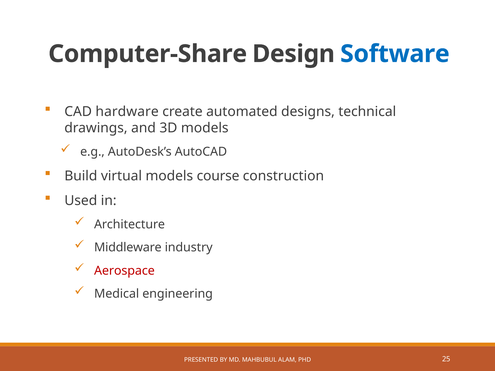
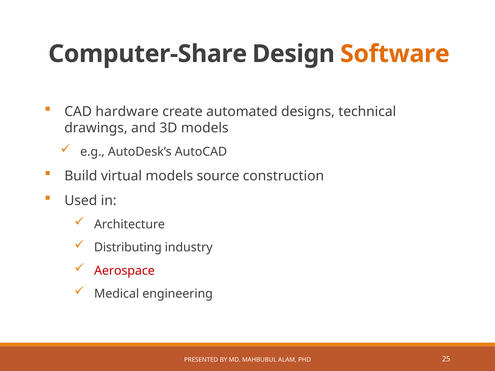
Software colour: blue -> orange
course: course -> source
Middleware: Middleware -> Distributing
